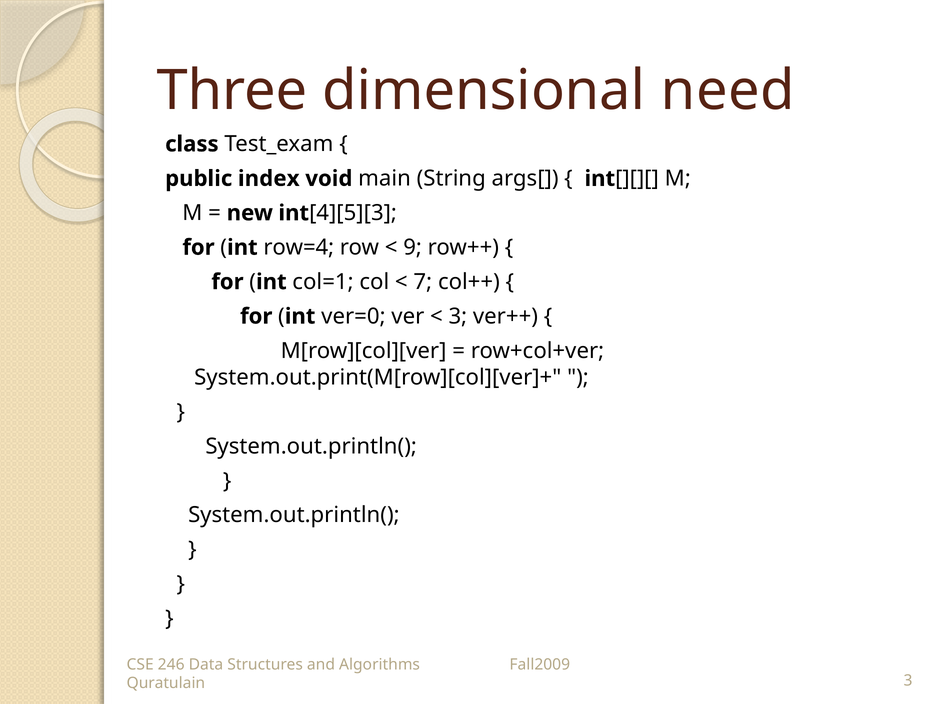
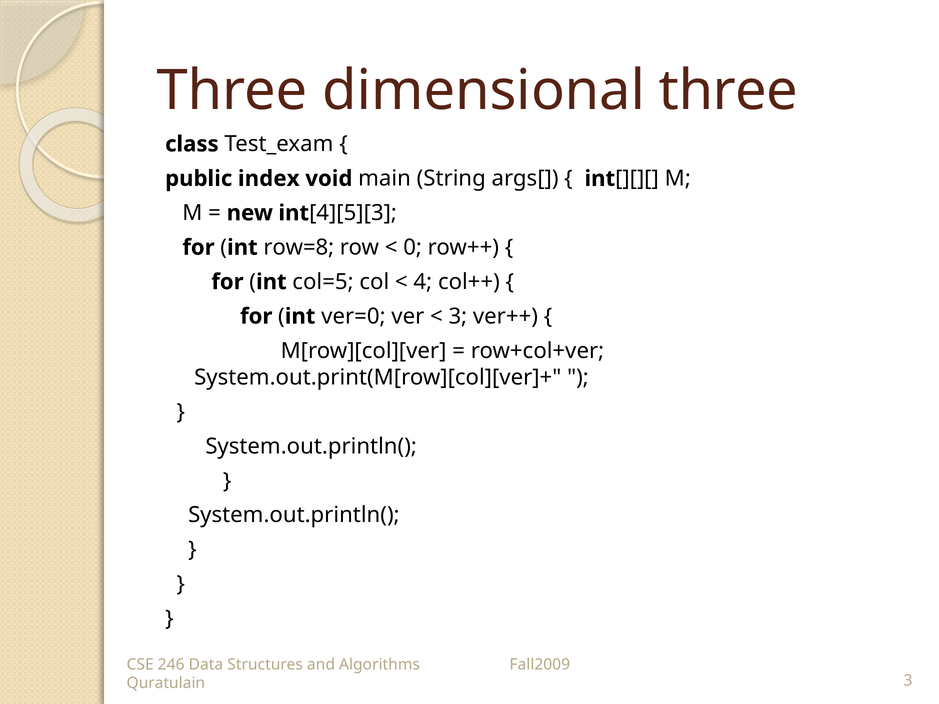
dimensional need: need -> three
row=4: row=4 -> row=8
9: 9 -> 0
col=1: col=1 -> col=5
7: 7 -> 4
